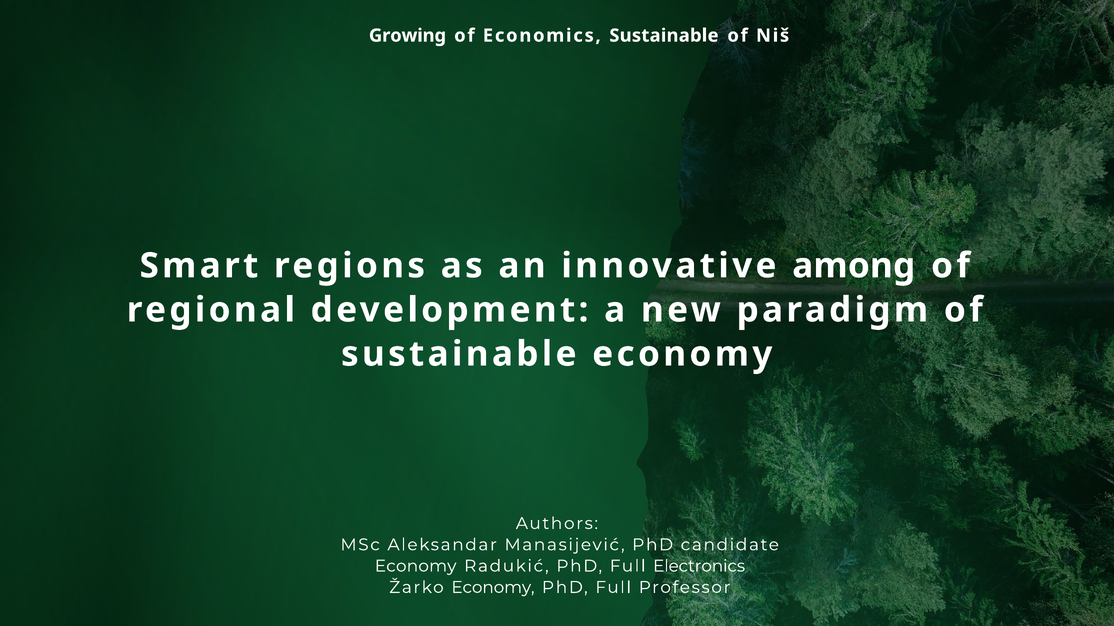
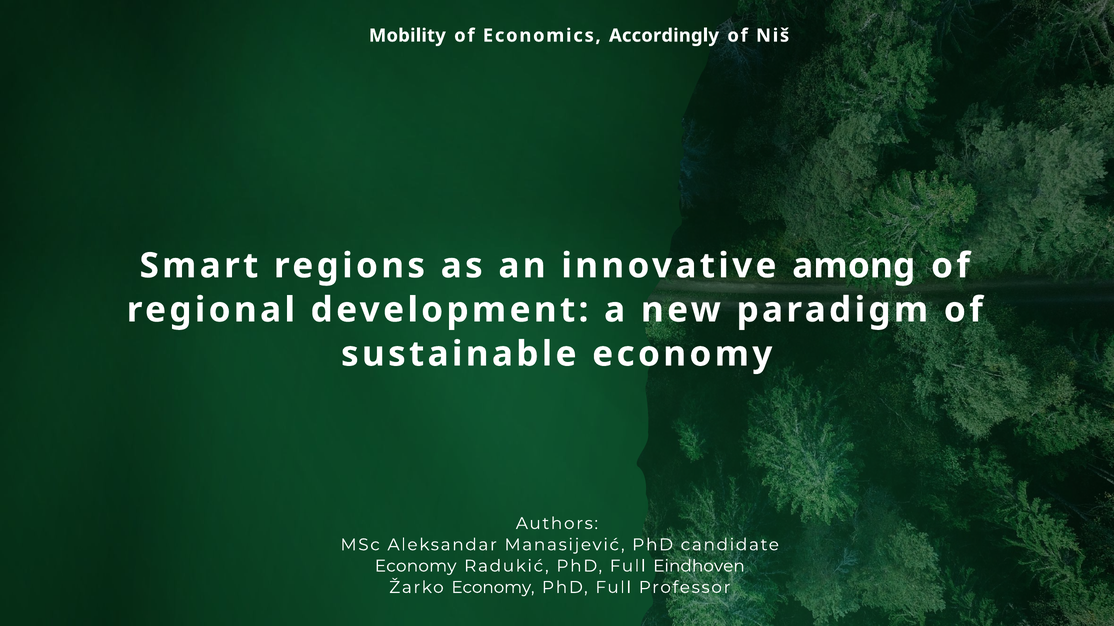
Growing: Growing -> Mobility
Economics Sustainable: Sustainable -> Accordingly
Electronics: Electronics -> Eindhoven
